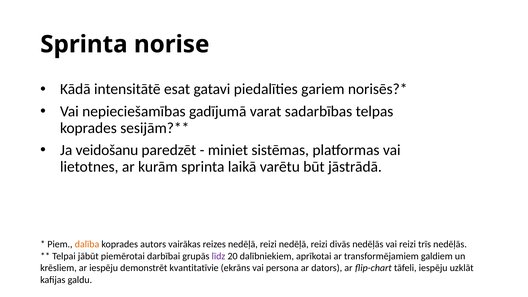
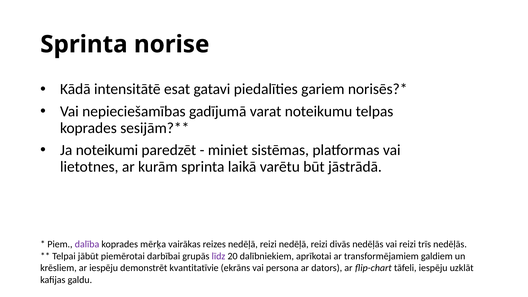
sadarbības: sadarbības -> noteikumu
veidošanu: veidošanu -> noteikumi
dalība colour: orange -> purple
autors: autors -> mērķa
